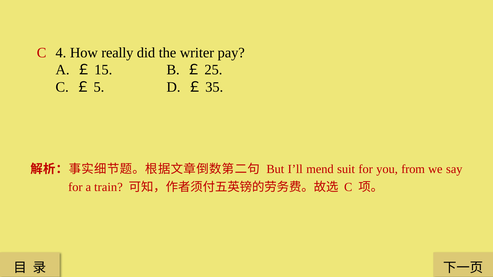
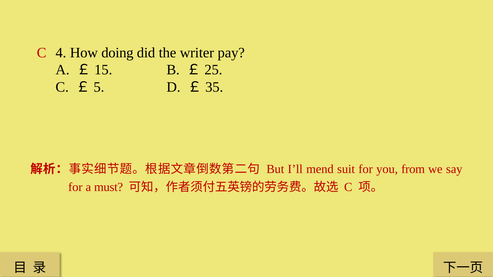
really: really -> doing
train: train -> must
